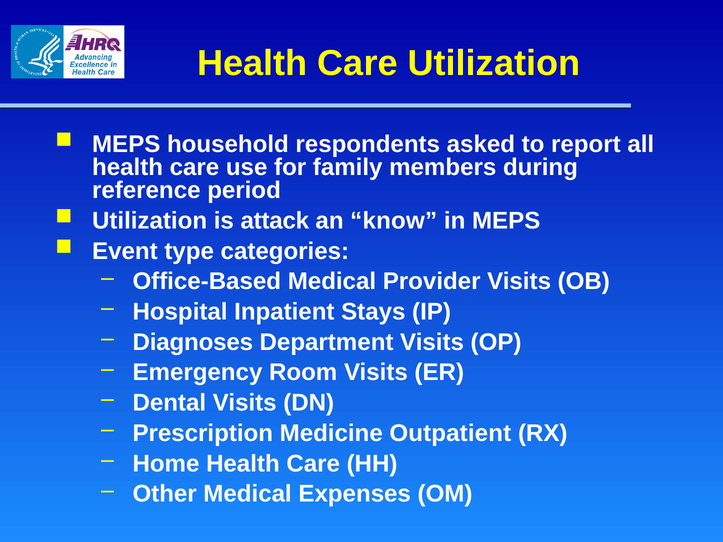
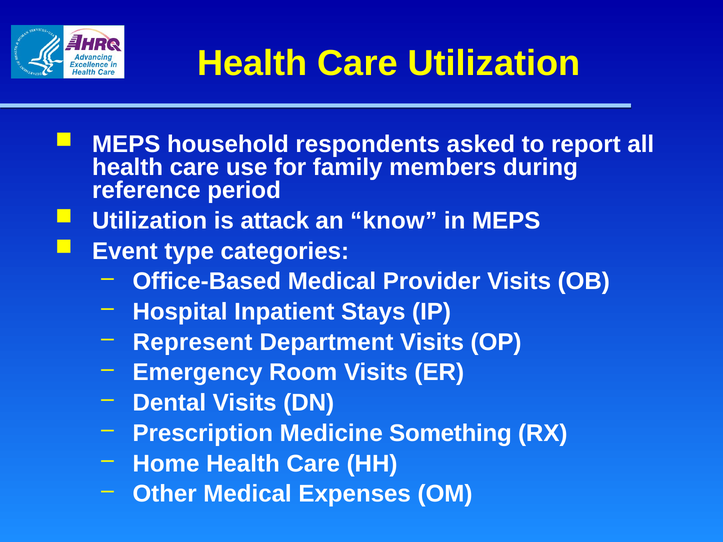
Diagnoses: Diagnoses -> Represent
Outpatient: Outpatient -> Something
